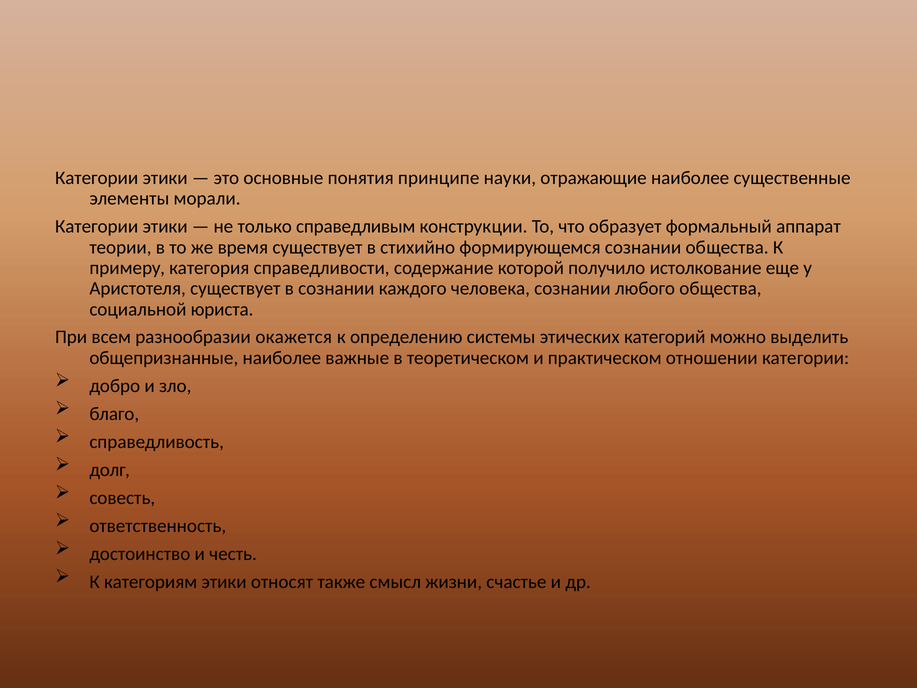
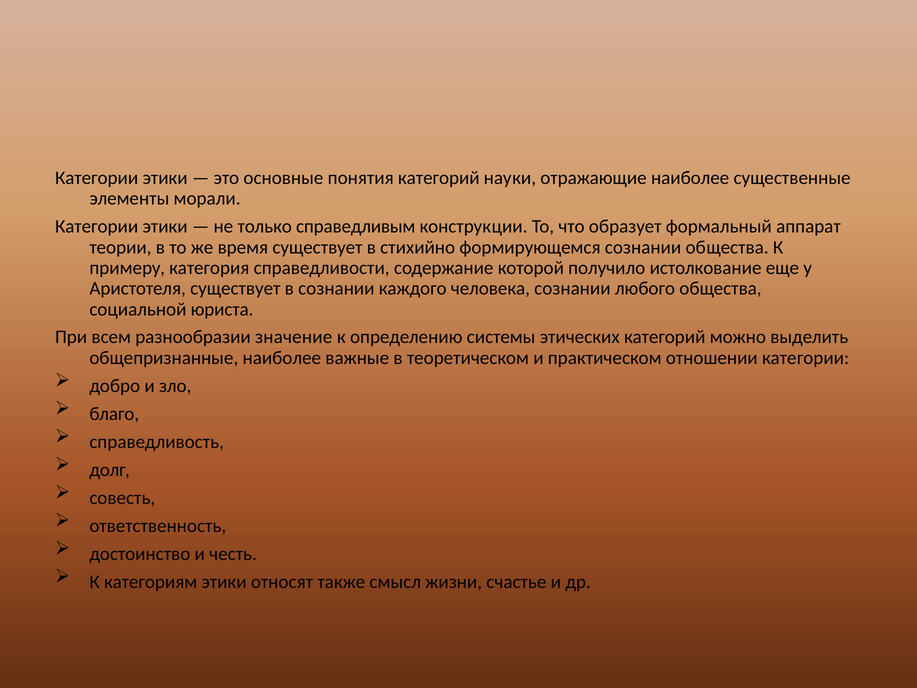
понятия принципе: принципе -> категорий
окажется: окажется -> значение
